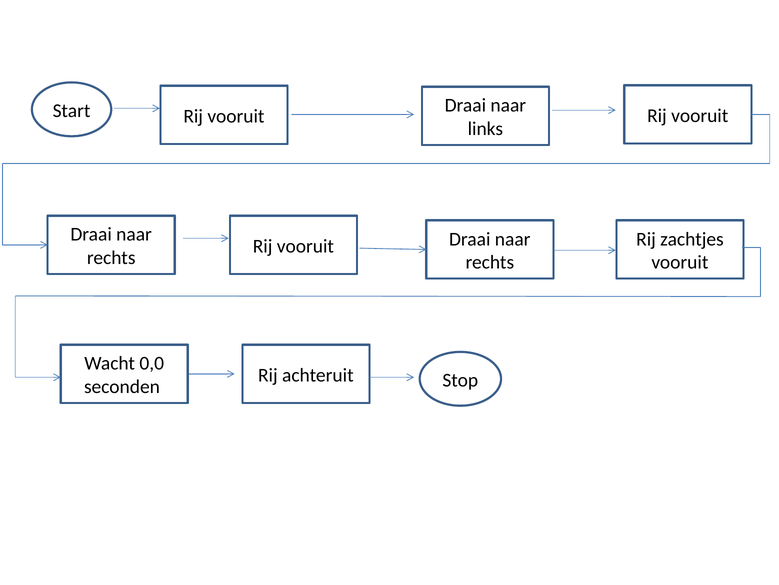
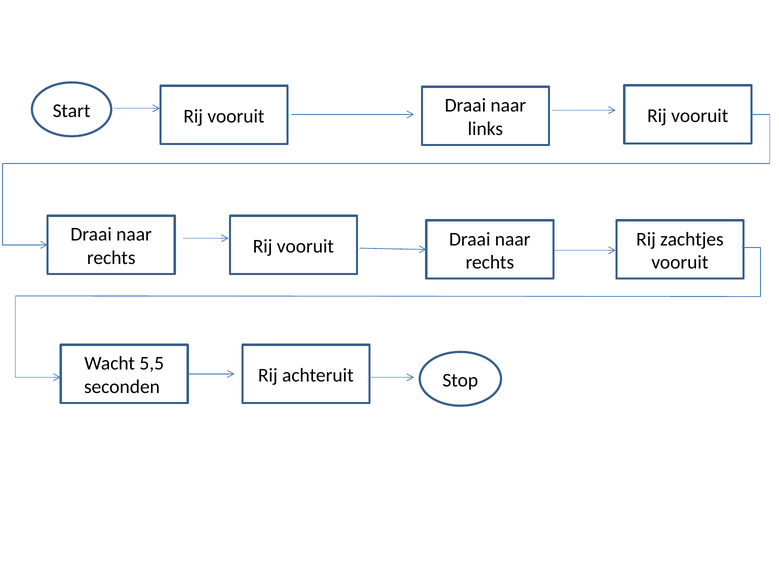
0,0: 0,0 -> 5,5
